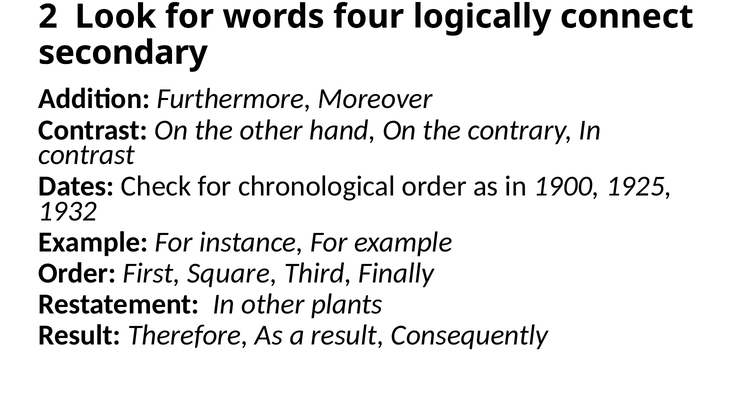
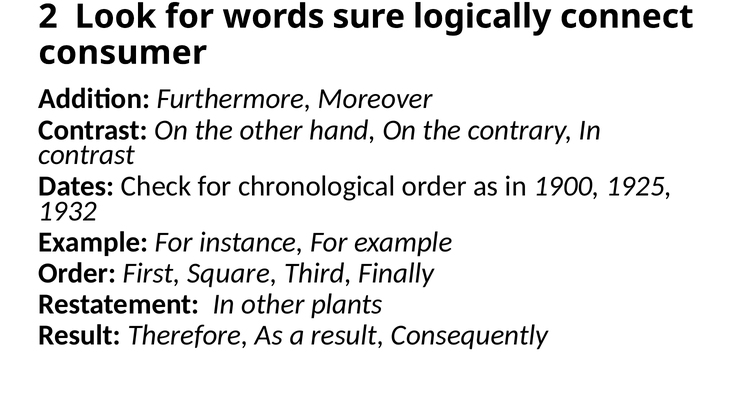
four: four -> sure
secondary: secondary -> consumer
